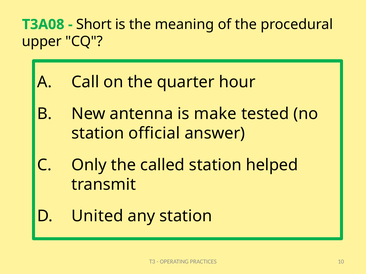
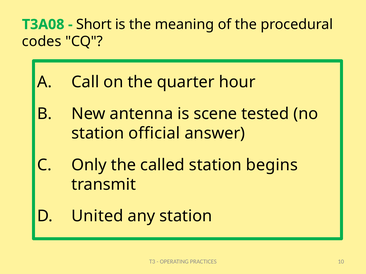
upper: upper -> codes
make: make -> scene
helped: helped -> begins
